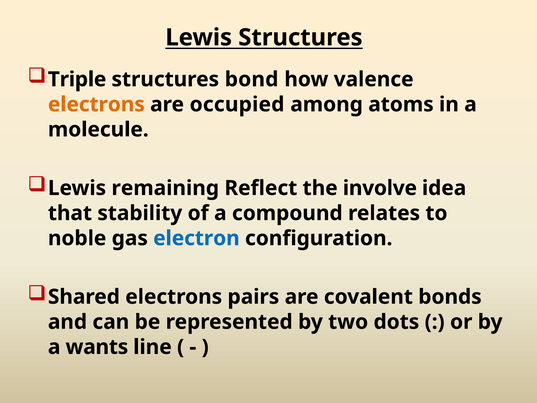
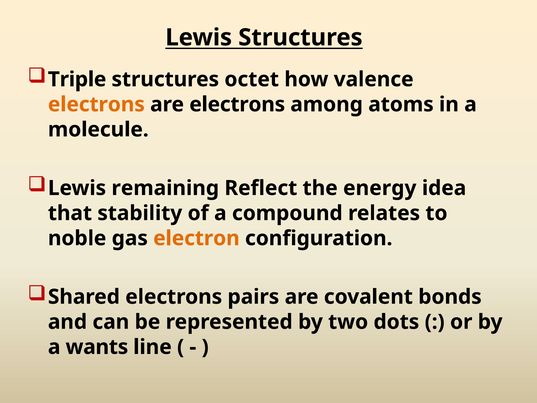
bond: bond -> octet
are occupied: occupied -> electrons
involve: involve -> energy
electron colour: blue -> orange
